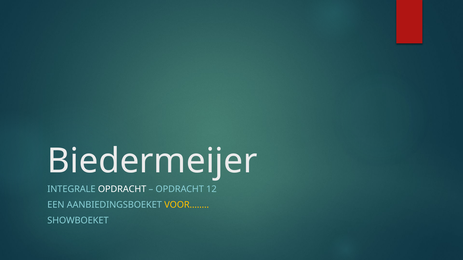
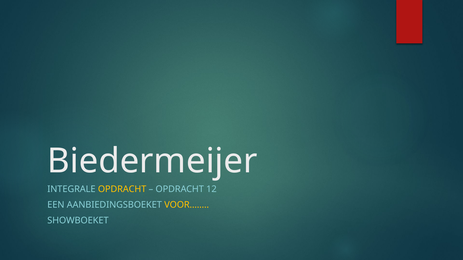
OPDRACHT at (122, 189) colour: white -> yellow
